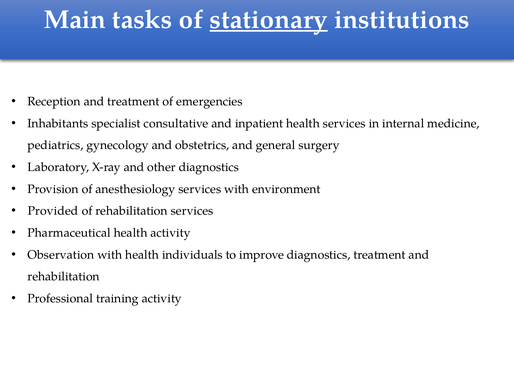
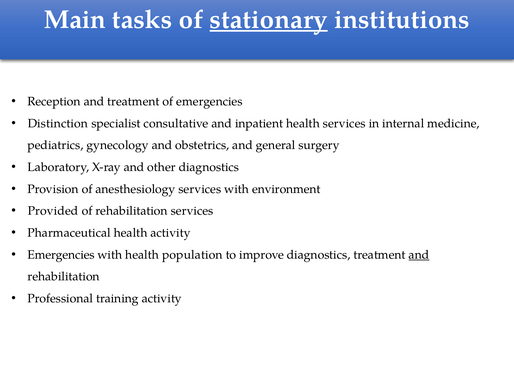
Inhabitants: Inhabitants -> Distinction
Observation at (61, 254): Observation -> Emergencies
individuals: individuals -> population
and at (419, 254) underline: none -> present
